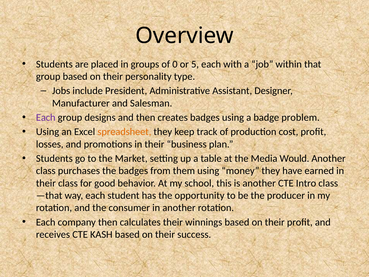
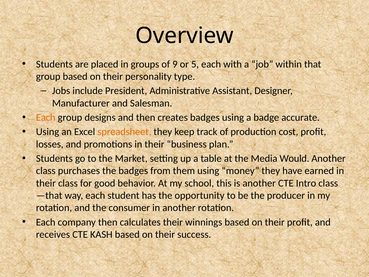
0: 0 -> 9
Each at (46, 117) colour: purple -> orange
problem: problem -> accurate
